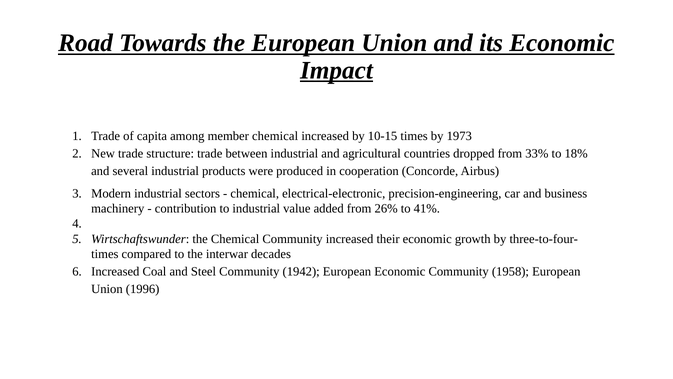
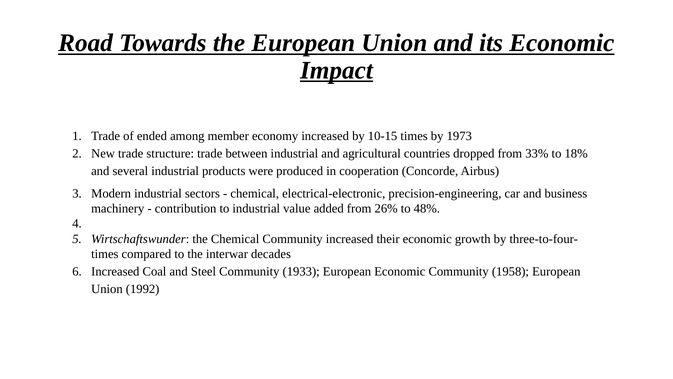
capita: capita -> ended
member chemical: chemical -> economy
41%: 41% -> 48%
1942: 1942 -> 1933
1996: 1996 -> 1992
